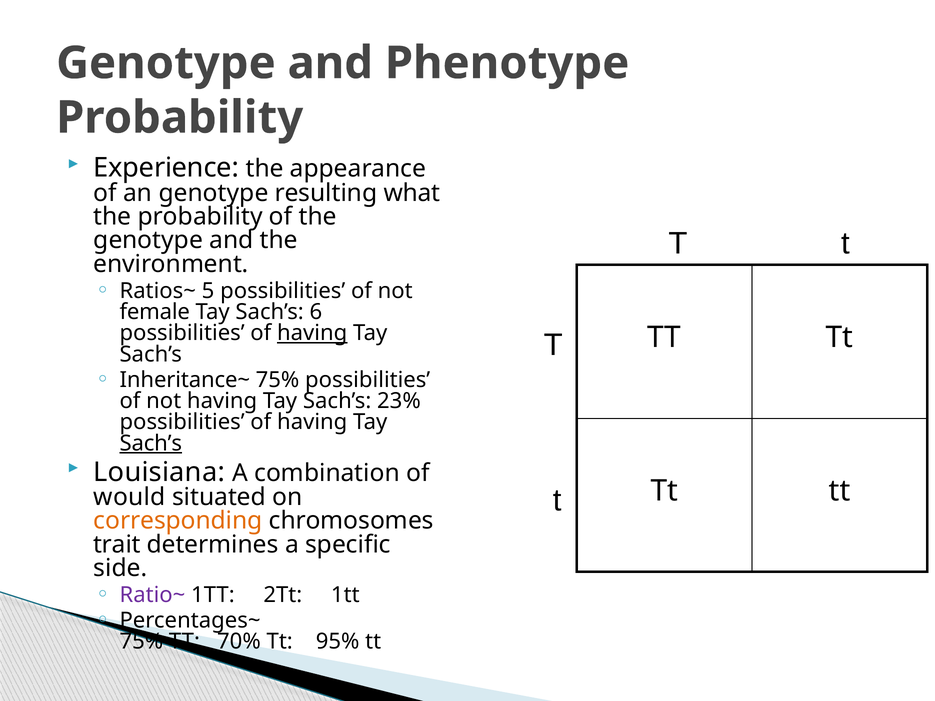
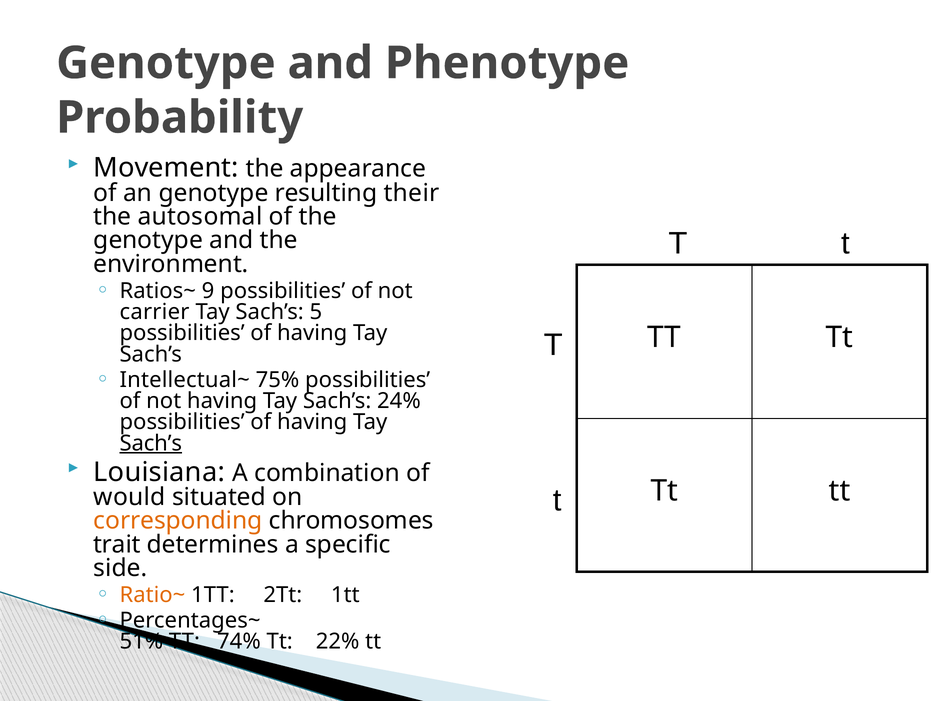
Experience: Experience -> Movement
what: what -> their
the probability: probability -> autosomal
5: 5 -> 9
female: female -> carrier
6: 6 -> 5
having at (312, 333) underline: present -> none
Inheritance~: Inheritance~ -> Intellectual~
23%: 23% -> 24%
Ratio~ colour: purple -> orange
75% at (141, 642): 75% -> 51%
70%: 70% -> 74%
95%: 95% -> 22%
